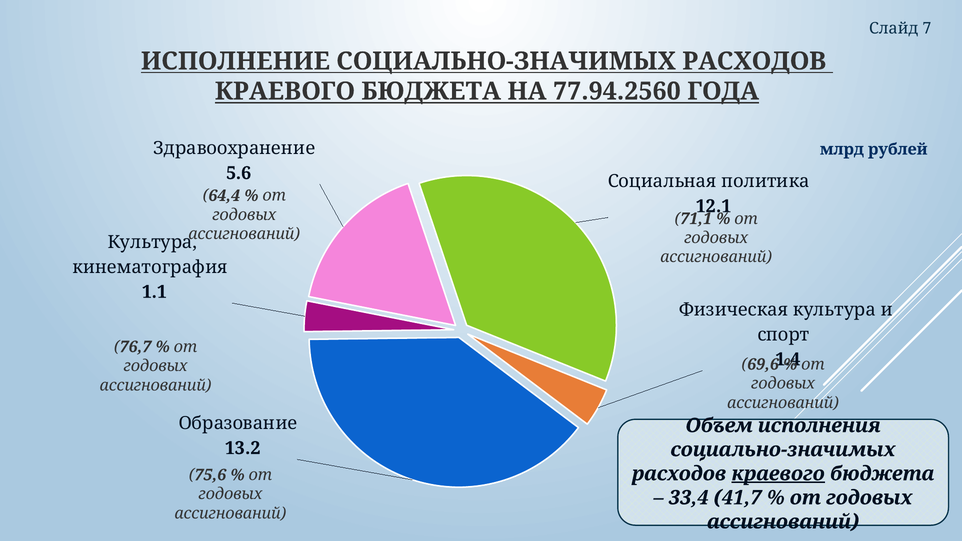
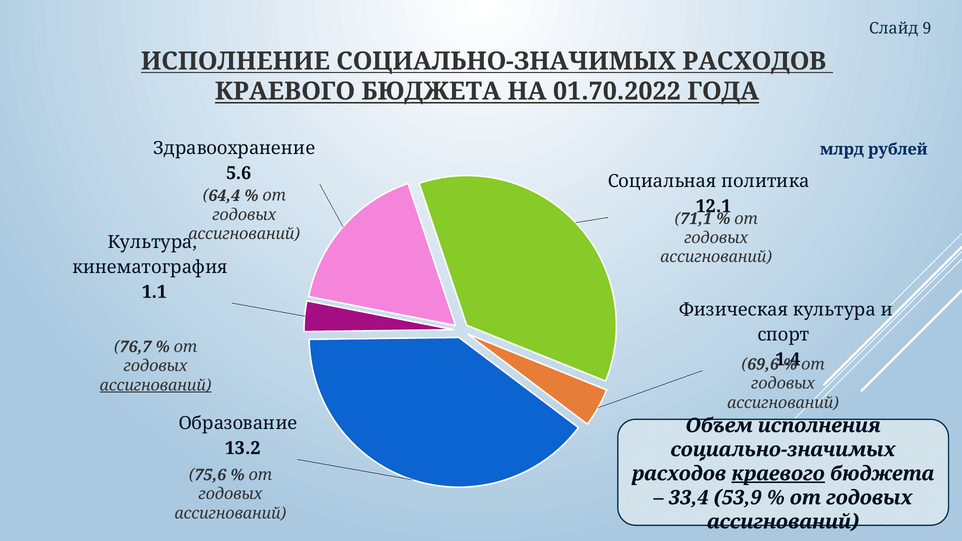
7: 7 -> 9
77.94.2560: 77.94.2560 -> 01.70.2022
ассигнований at (156, 385) underline: none -> present
41,7: 41,7 -> 53,9
